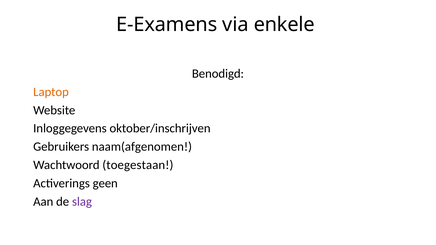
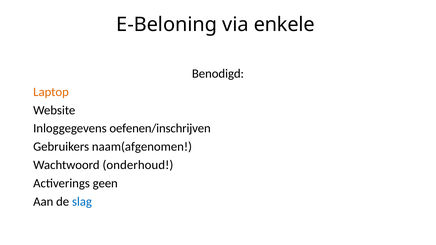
E-Examens: E-Examens -> E-Beloning
oktober/inschrijven: oktober/inschrijven -> oefenen/inschrijven
toegestaan: toegestaan -> onderhoud
slag colour: purple -> blue
